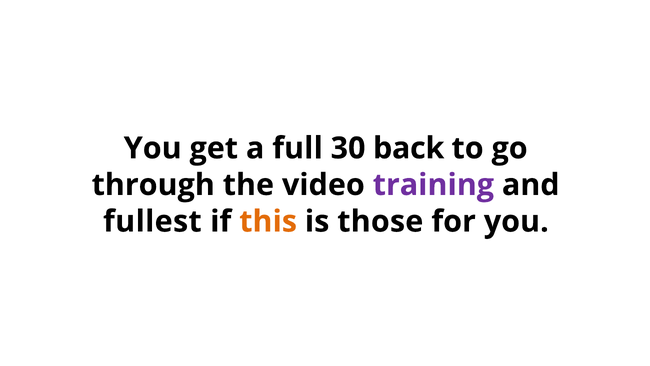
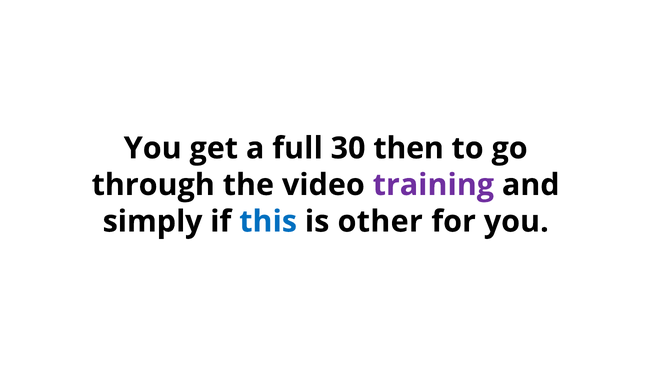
back: back -> then
fullest: fullest -> simply
this colour: orange -> blue
those: those -> other
